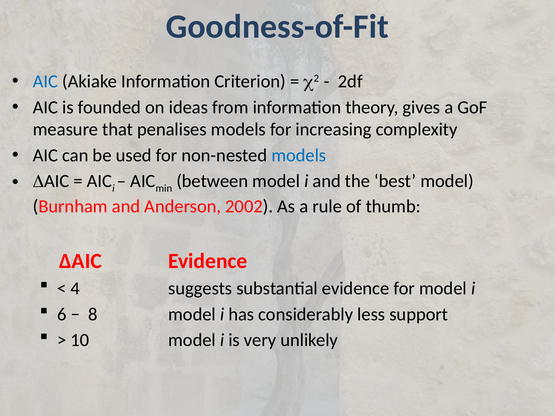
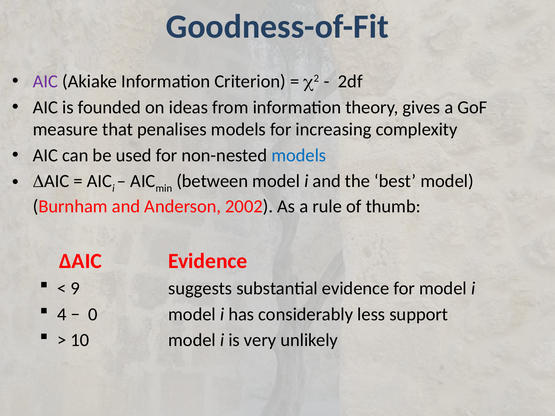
AIC at (46, 81) colour: blue -> purple
4: 4 -> 9
6: 6 -> 4
8: 8 -> 0
